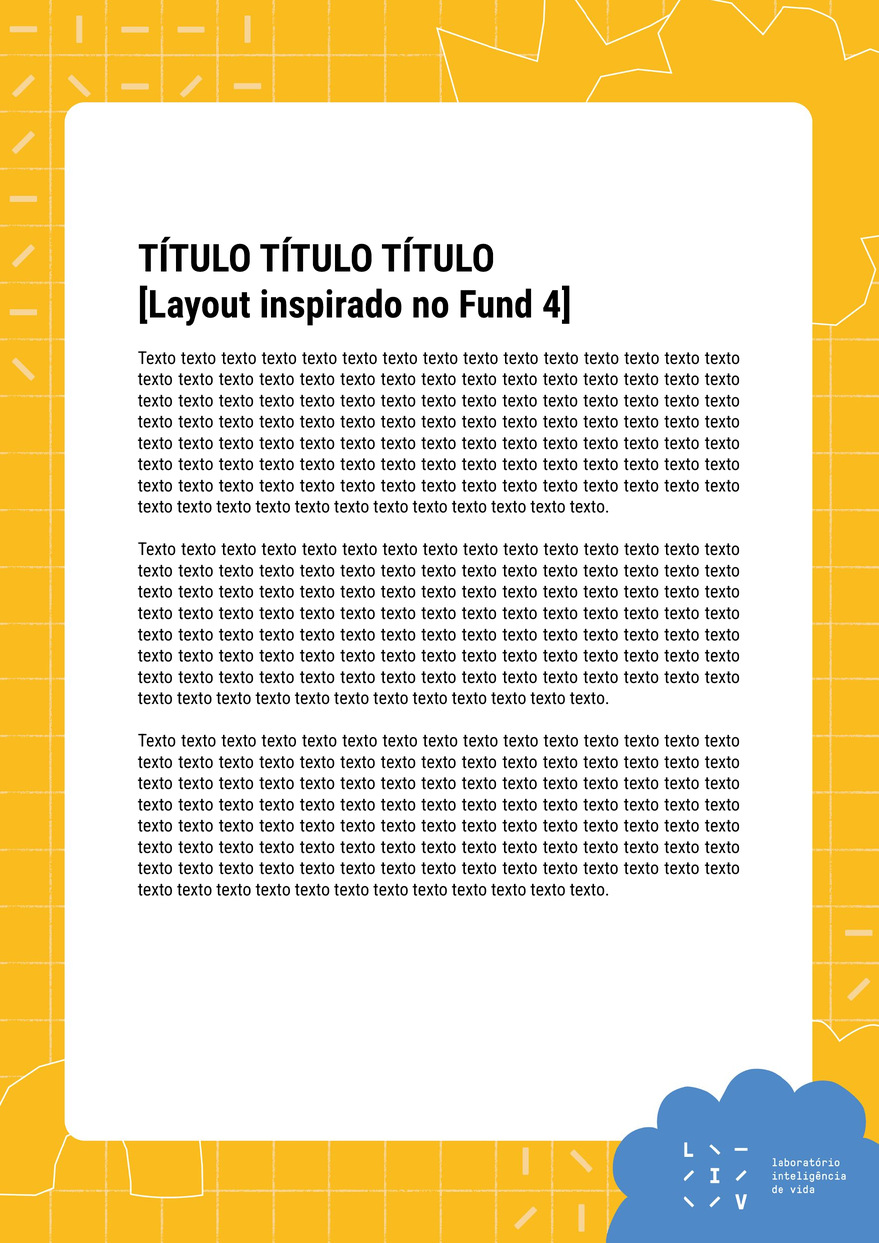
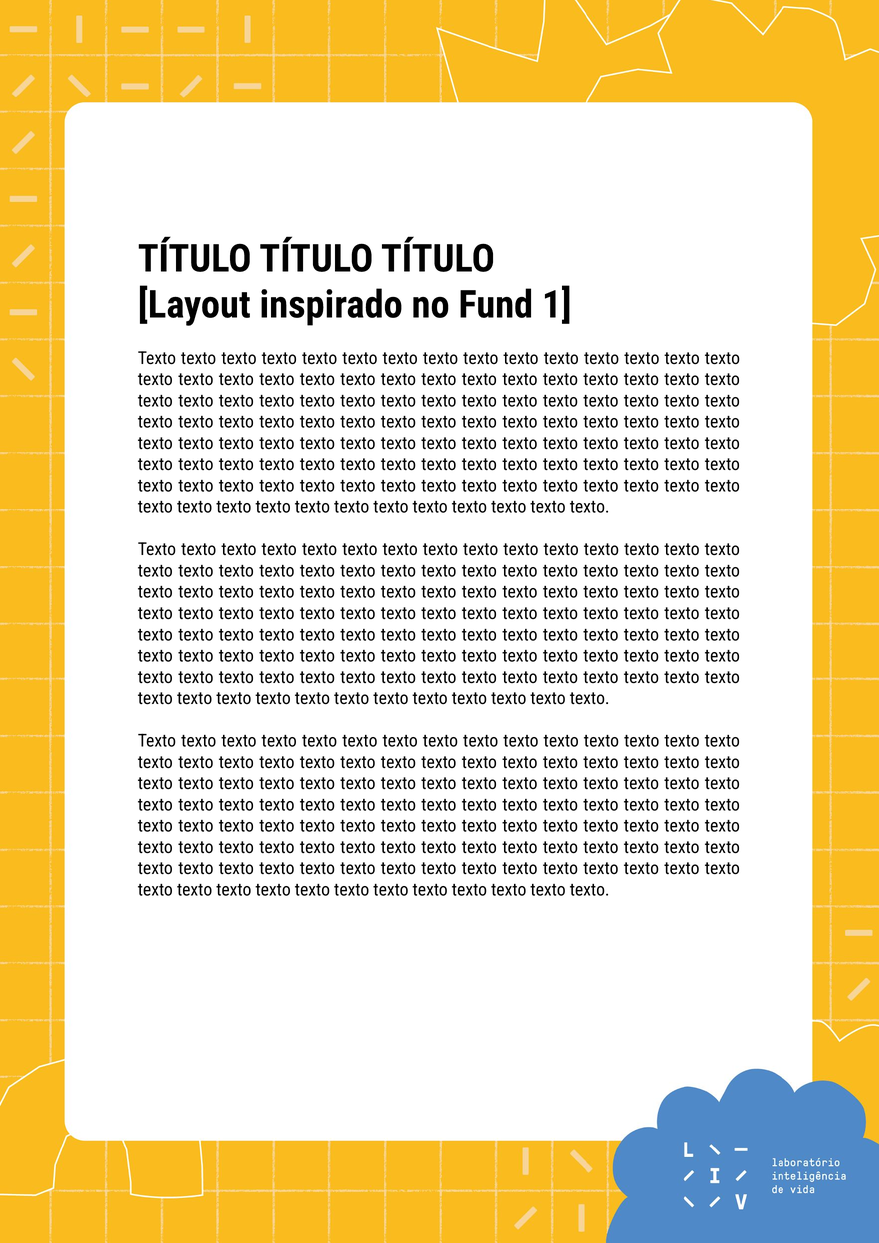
4: 4 -> 1
